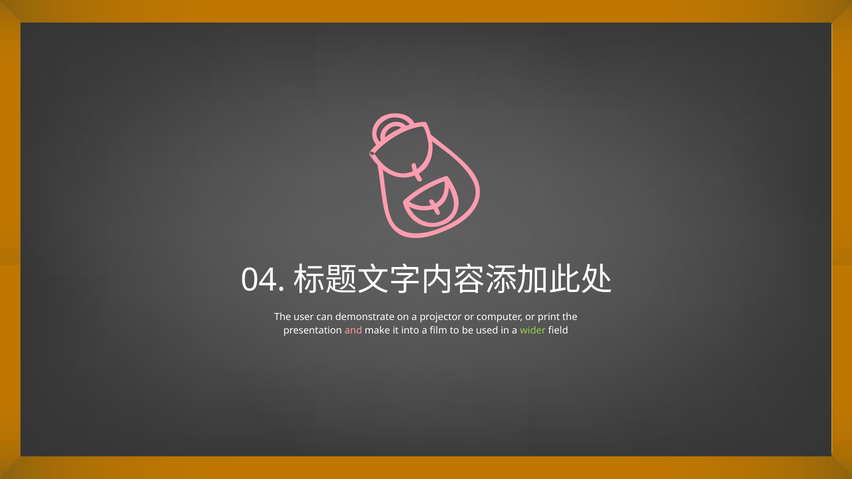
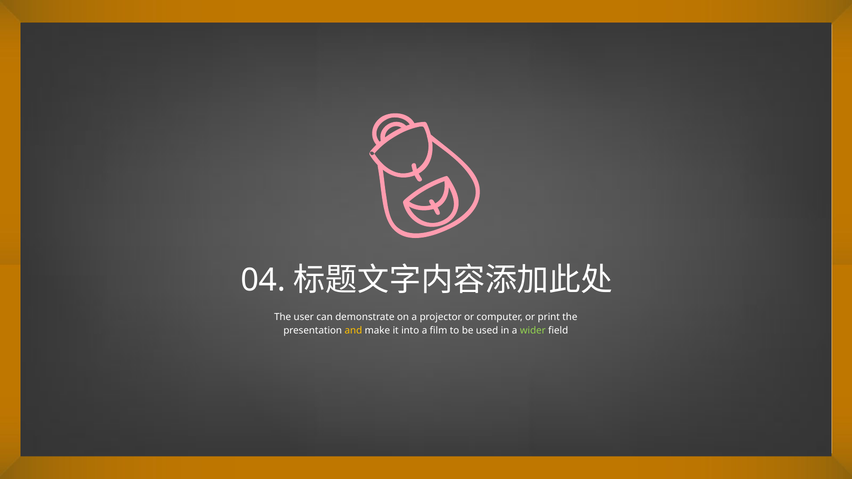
and colour: pink -> yellow
